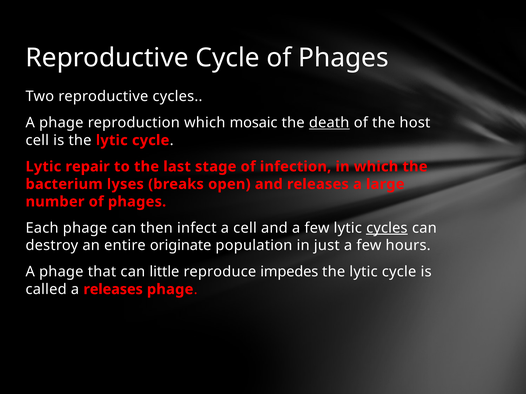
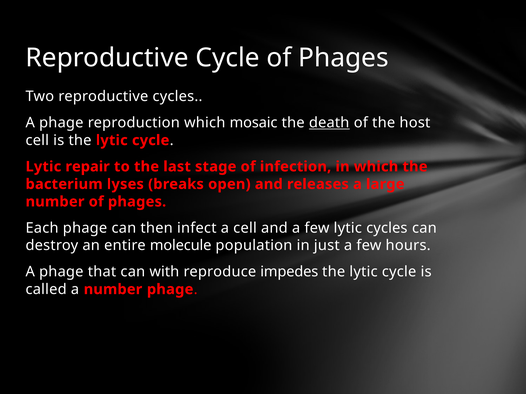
cycles at (387, 228) underline: present -> none
originate: originate -> molecule
little: little -> with
a releases: releases -> number
